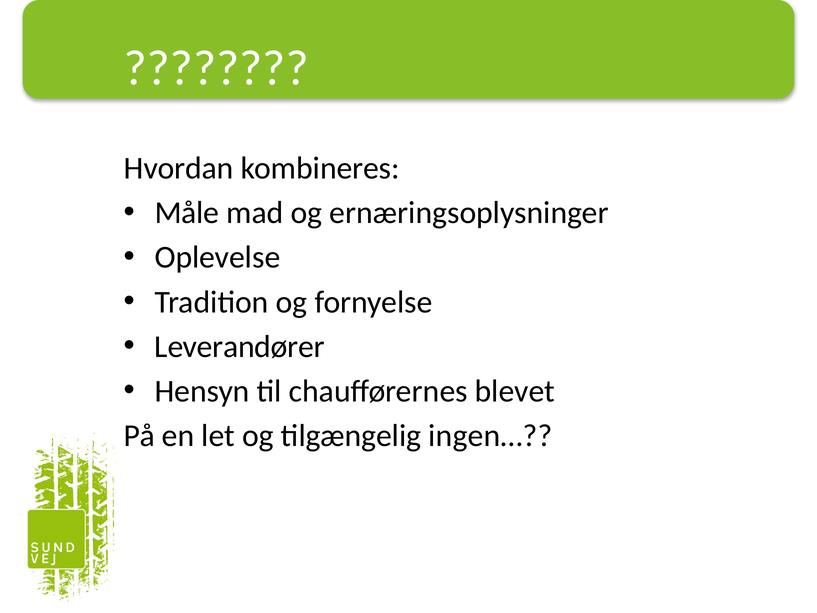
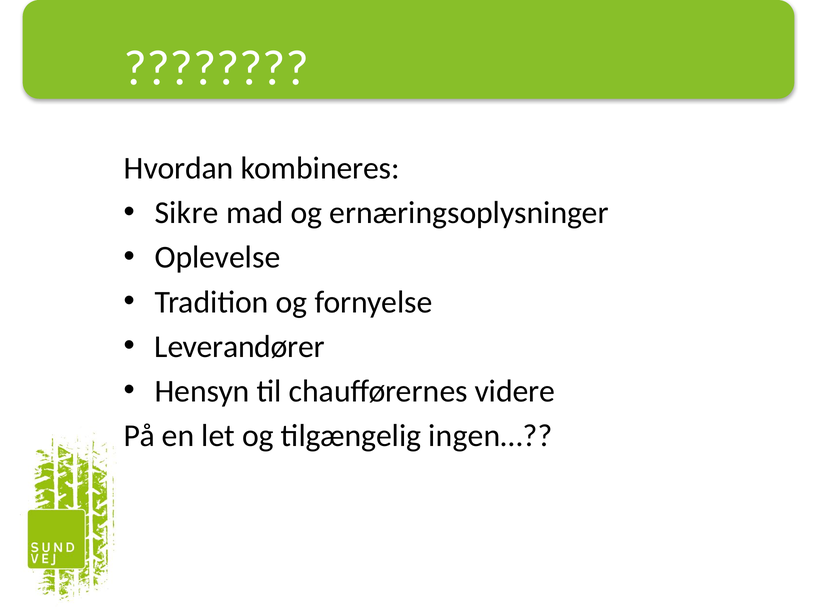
Måle: Måle -> Sikre
blevet: blevet -> videre
